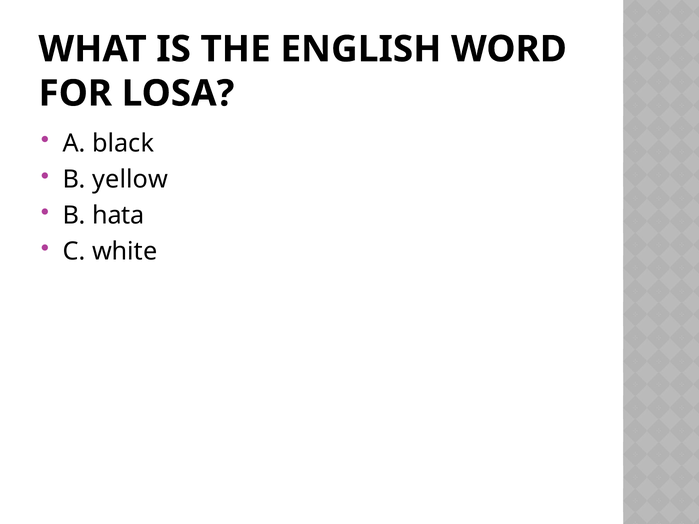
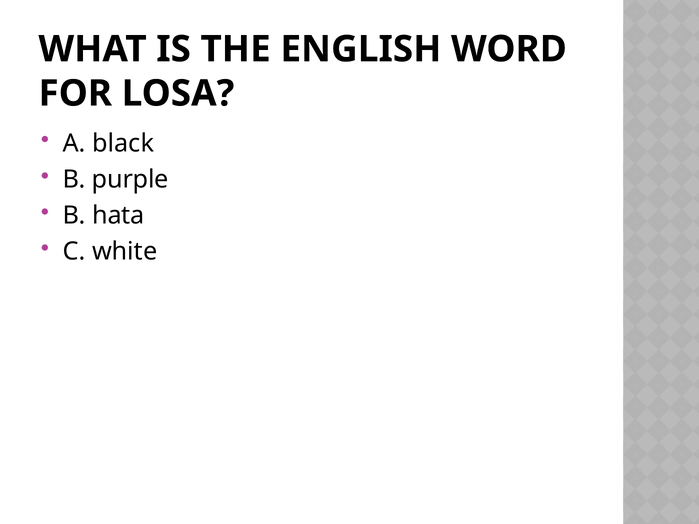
yellow: yellow -> purple
